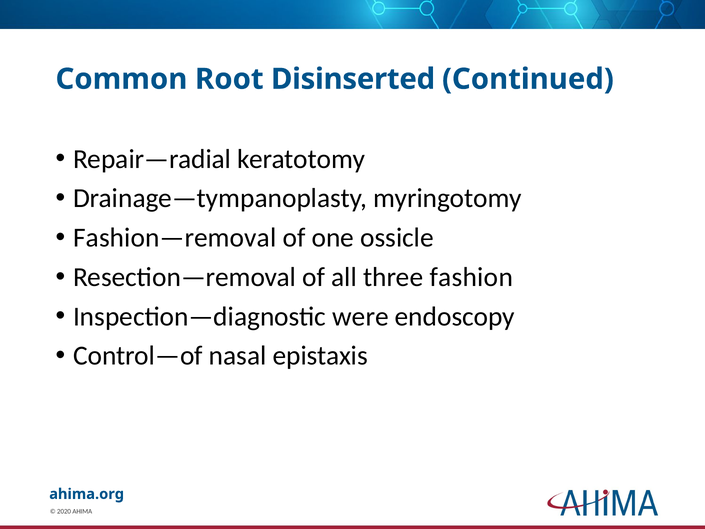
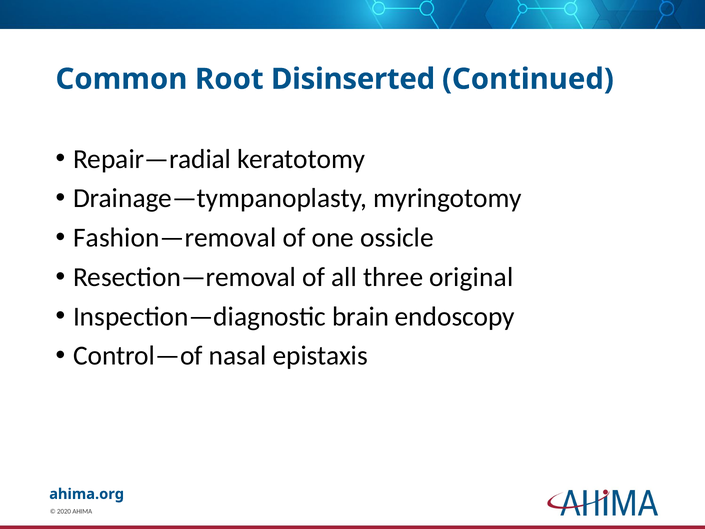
fashion: fashion -> original
were: were -> brain
